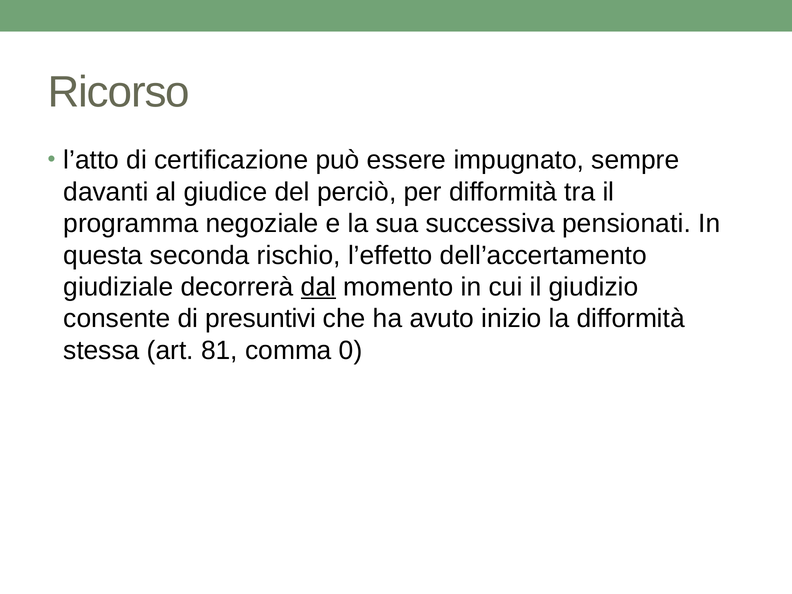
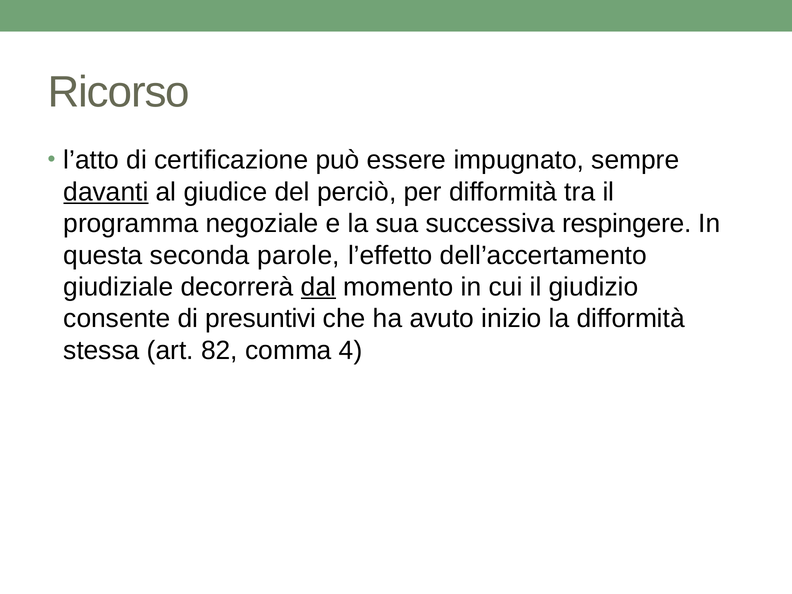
davanti underline: none -> present
pensionati: pensionati -> respingere
rischio: rischio -> parole
81: 81 -> 82
0: 0 -> 4
